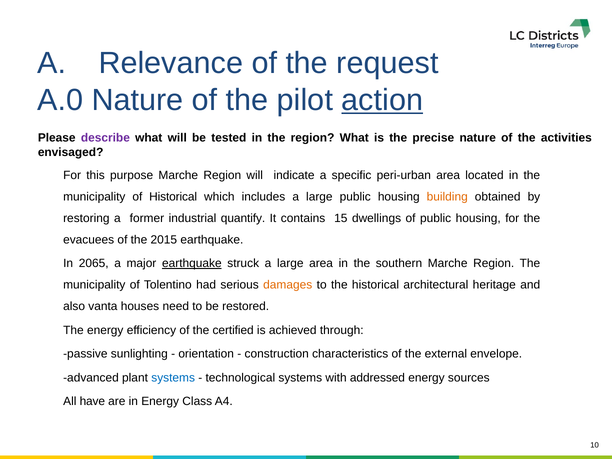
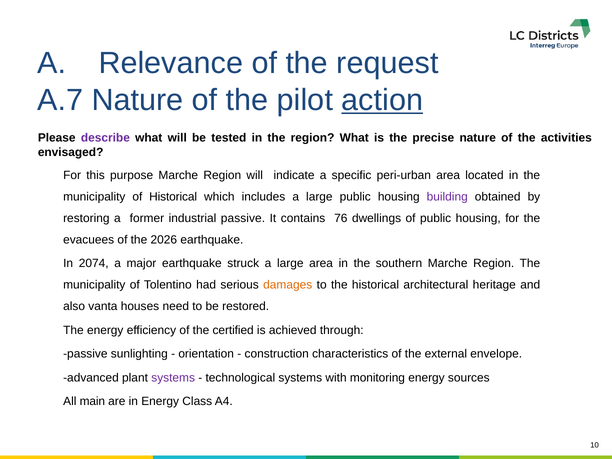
A.0: A.0 -> A.7
building colour: orange -> purple
industrial quantify: quantify -> passive
15: 15 -> 76
2015: 2015 -> 2026
2065: 2065 -> 2074
earthquake at (192, 263) underline: present -> none
systems at (173, 378) colour: blue -> purple
addressed: addressed -> monitoring
have: have -> main
